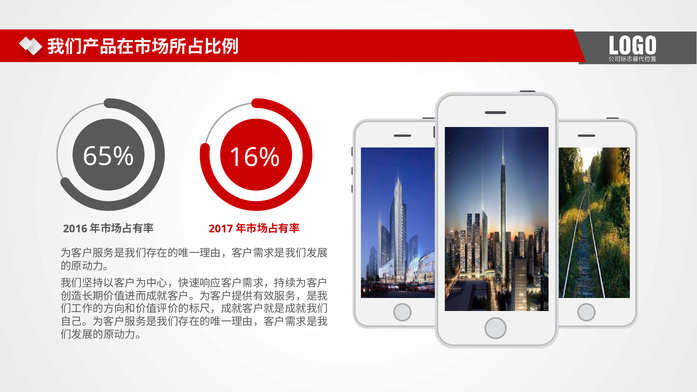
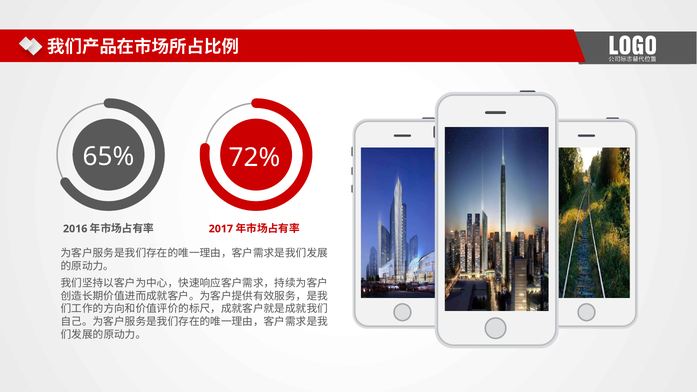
16%: 16% -> 72%
